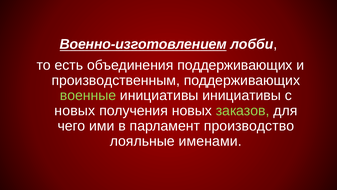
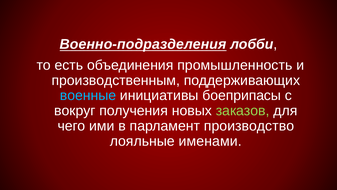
Военно-изготовлением: Военно-изготовлением -> Военно-подразделения
объединения поддерживающих: поддерживающих -> промышленность
военные colour: light green -> light blue
инициативы инициативы: инициативы -> боеприпасы
новых at (75, 111): новых -> вокруг
